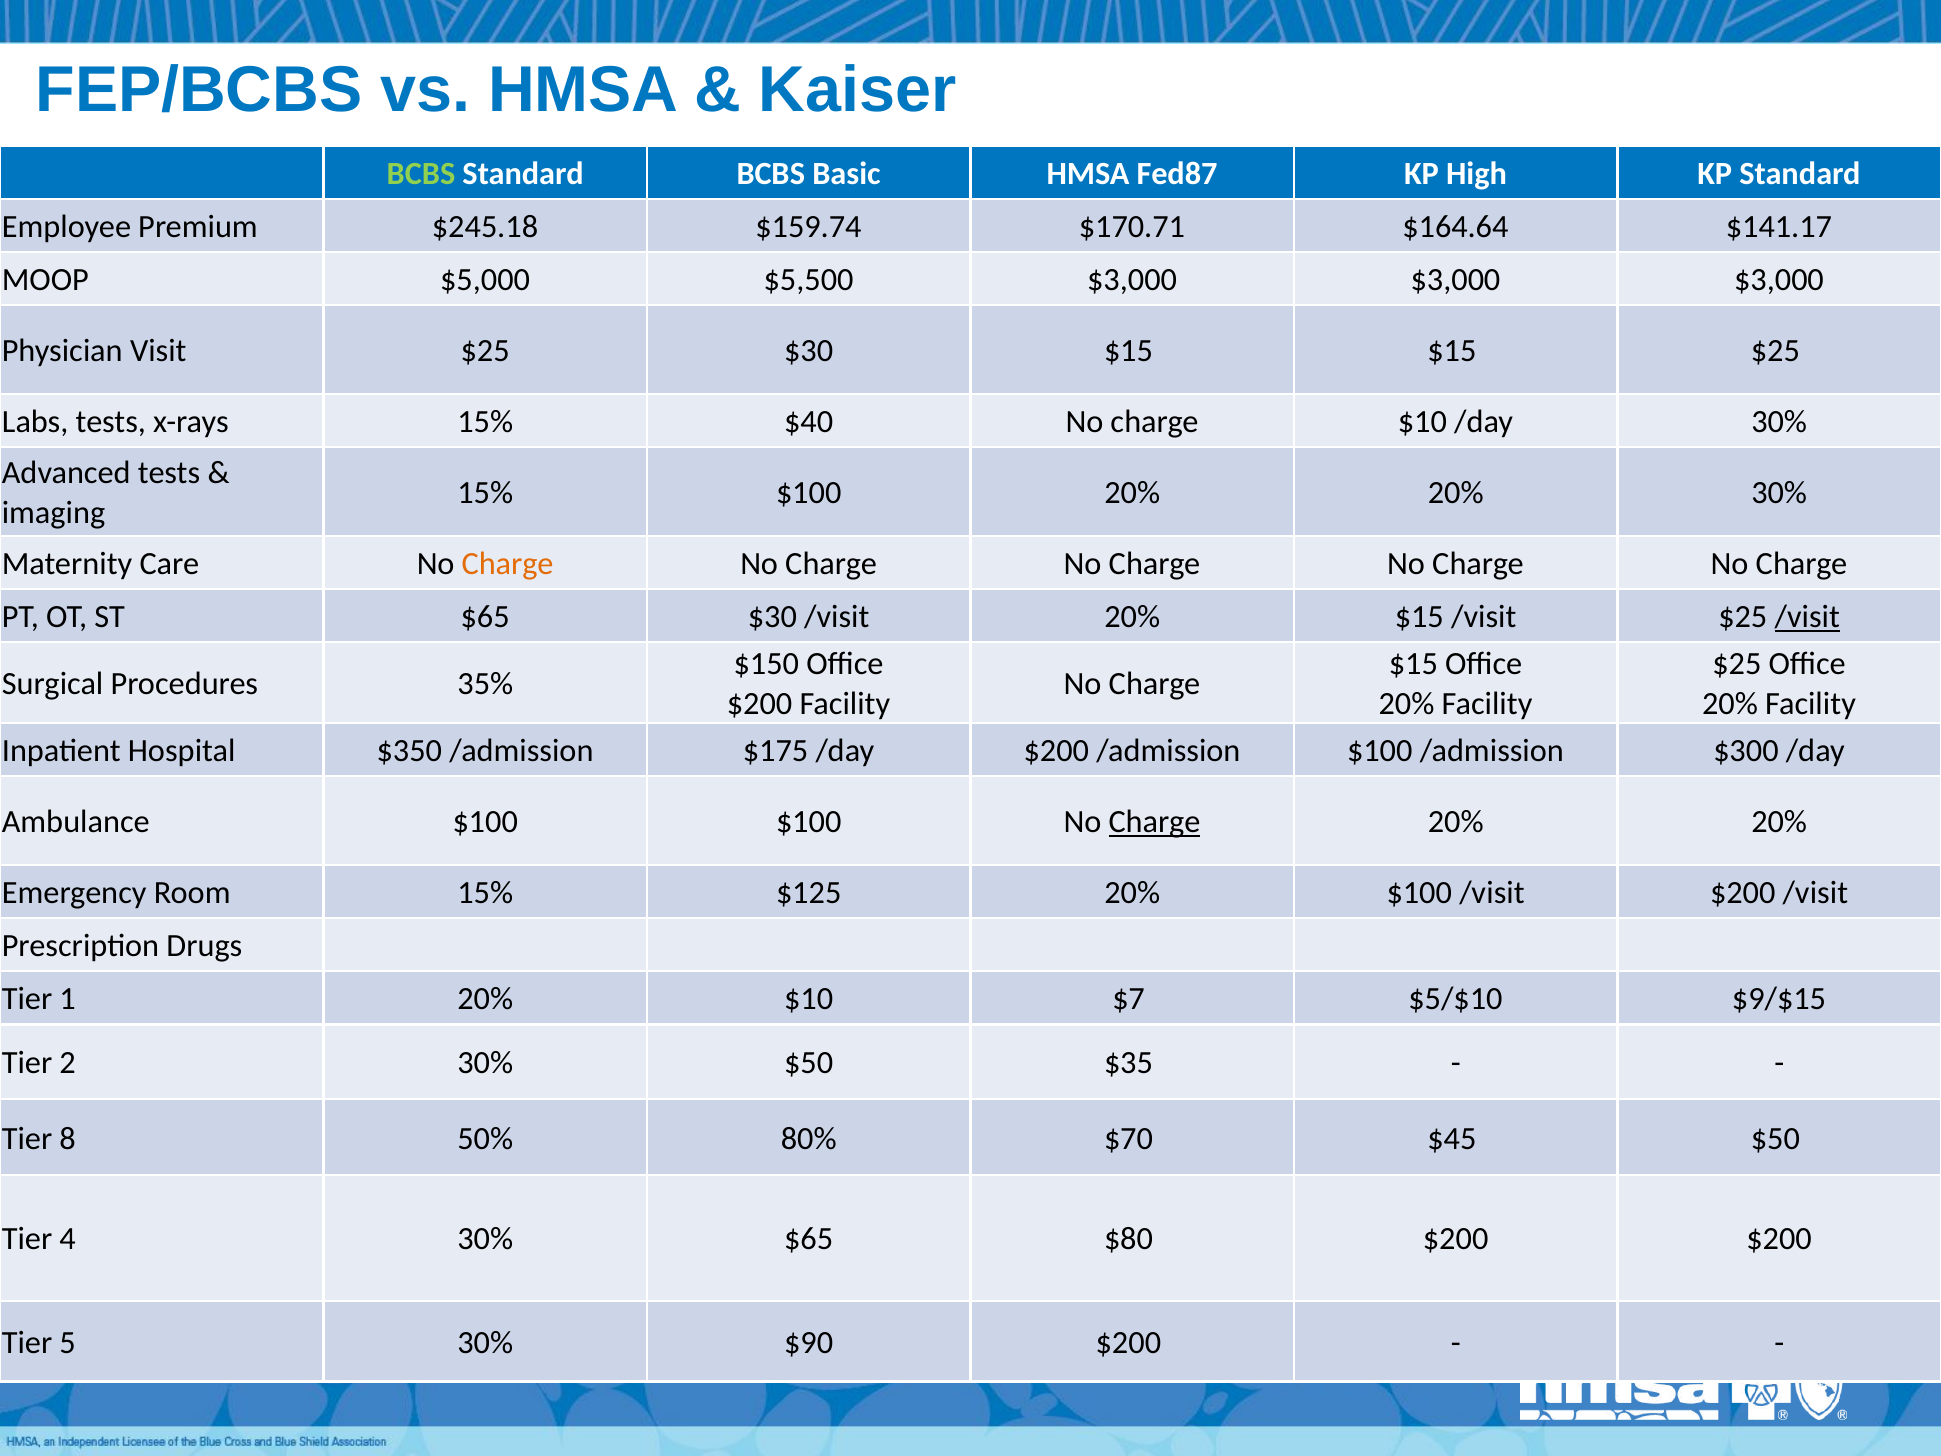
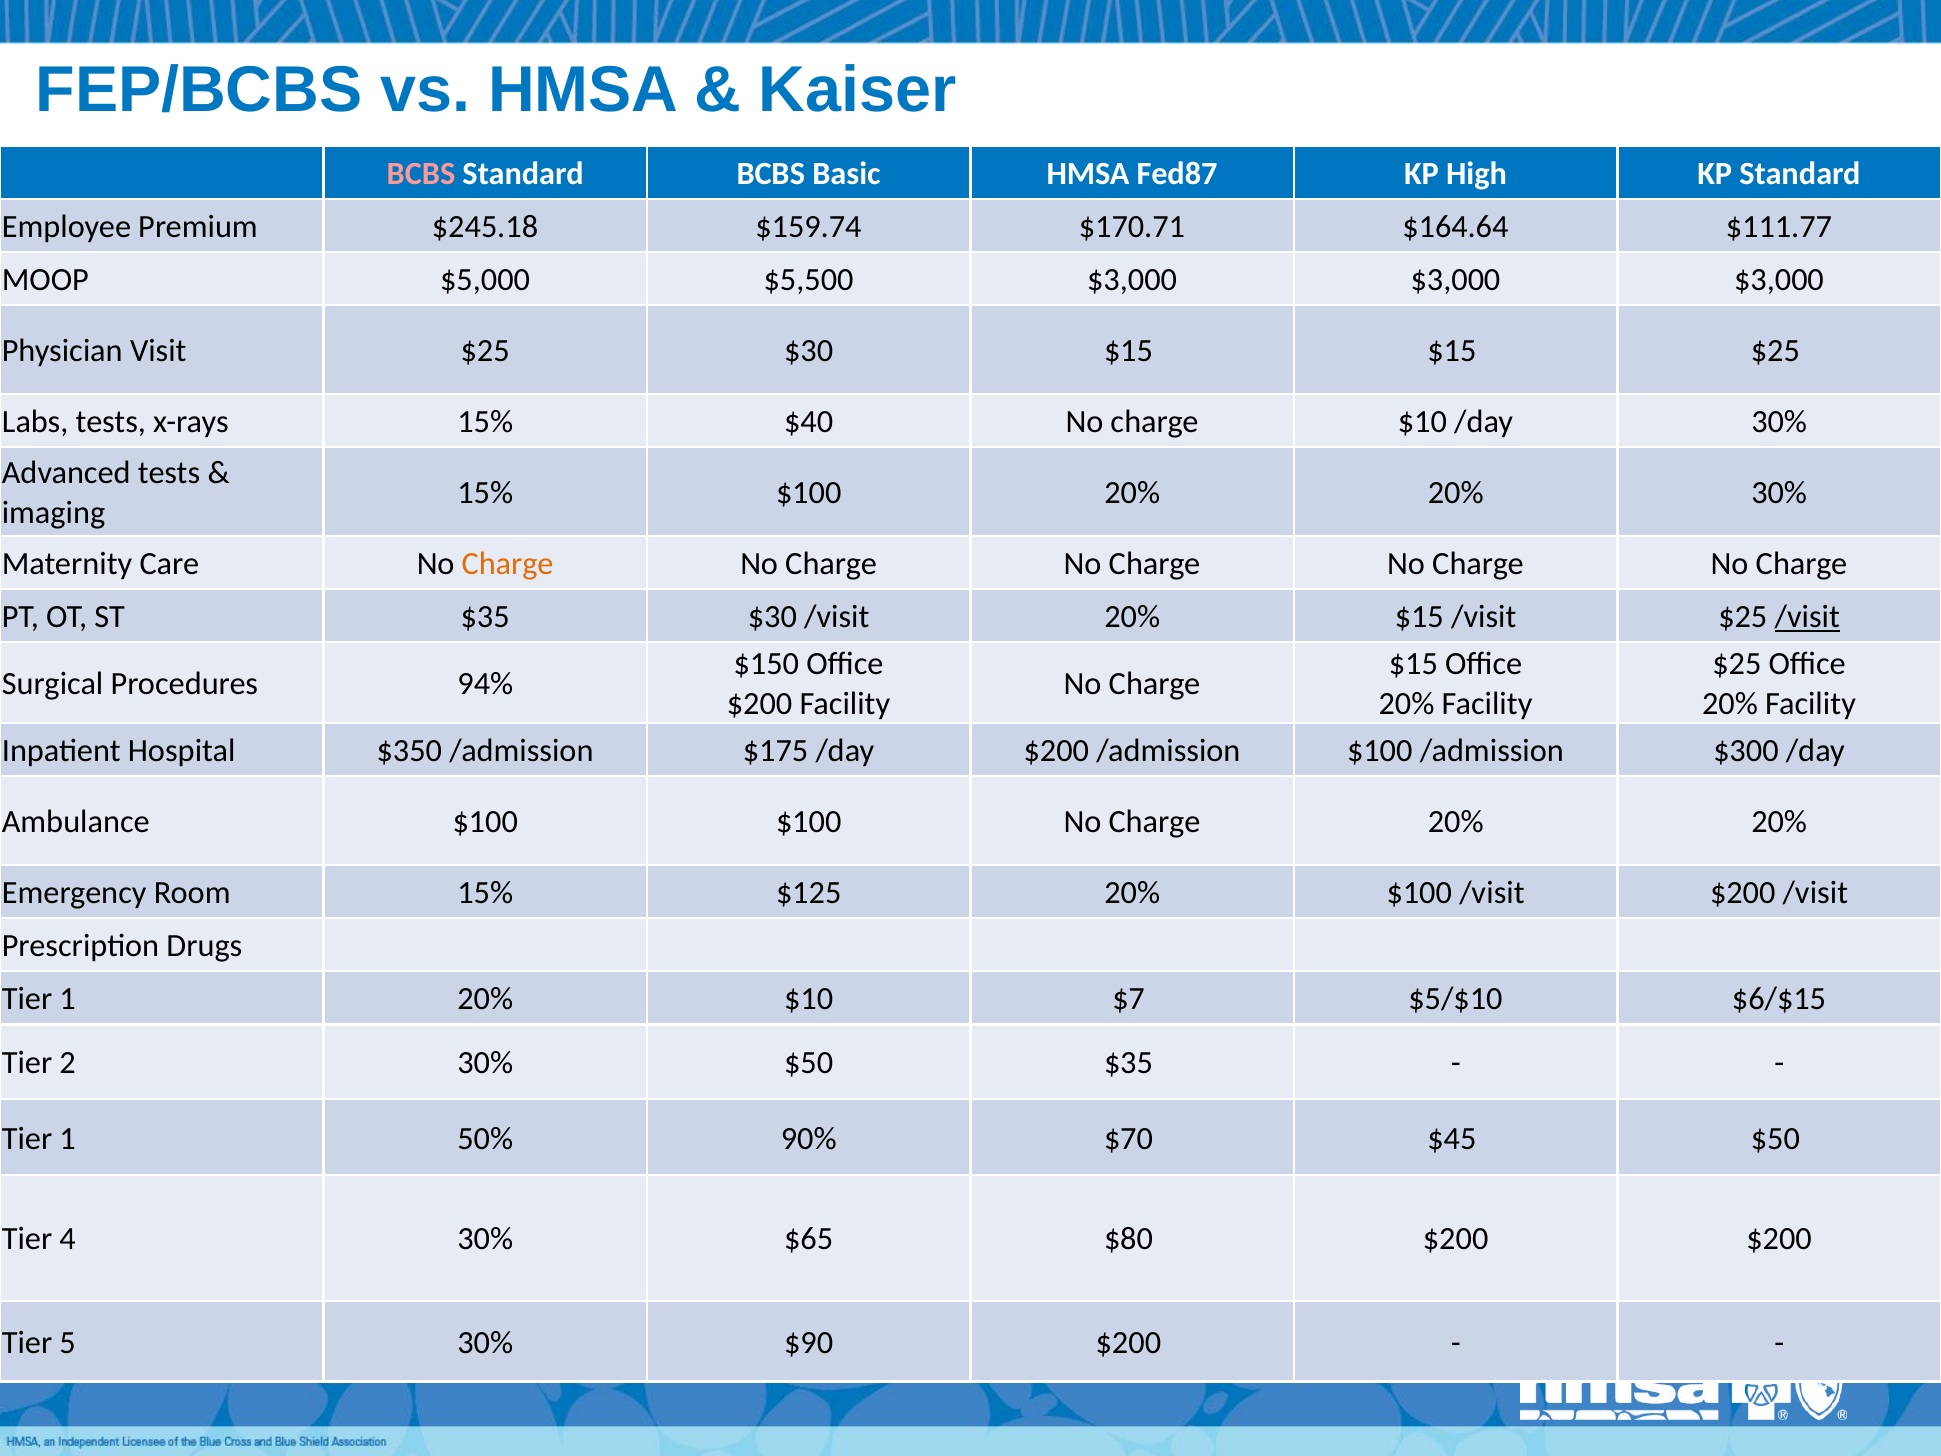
BCBS at (421, 173) colour: light green -> pink
$141.17: $141.17 -> $111.77
ST $65: $65 -> $35
35%: 35% -> 94%
Charge at (1154, 822) underline: present -> none
$9/$15: $9/$15 -> $6/$15
8 at (68, 1138): 8 -> 1
80%: 80% -> 90%
